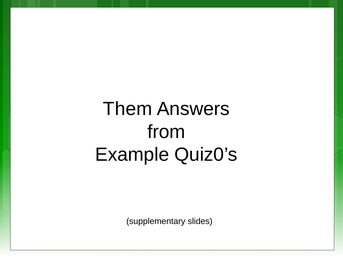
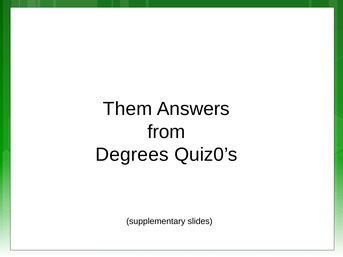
Example: Example -> Degrees
